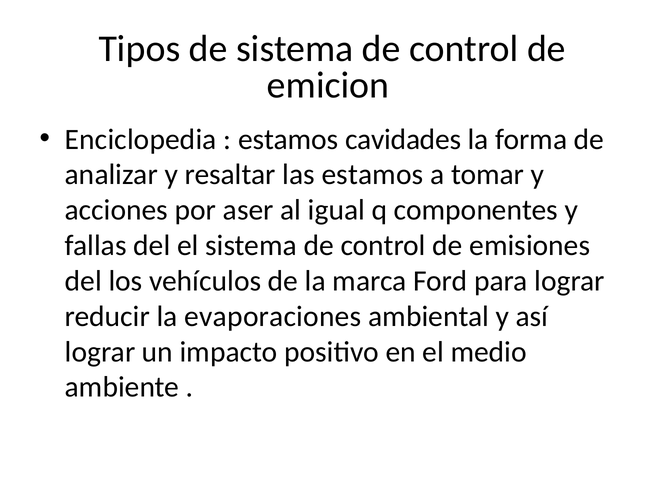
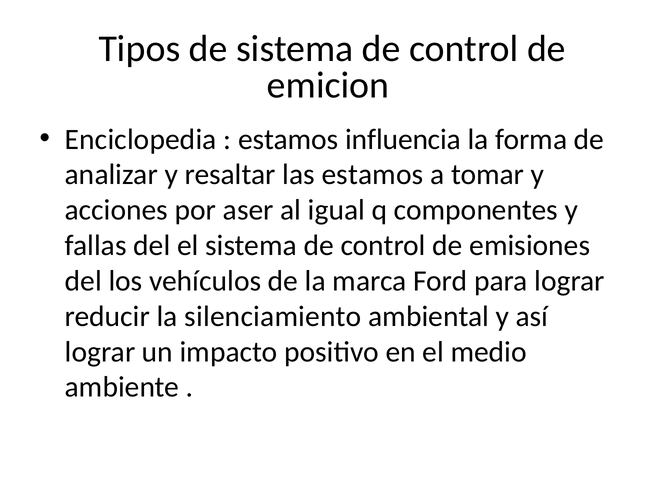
cavidades: cavidades -> influencia
evaporaciones: evaporaciones -> silenciamiento
